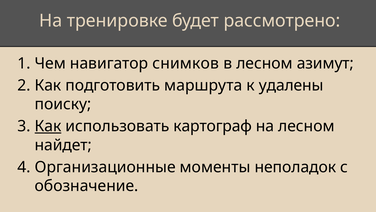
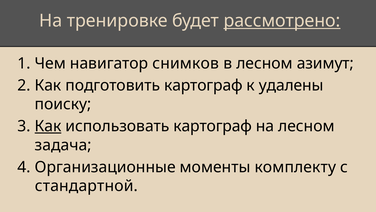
рассмотрено underline: none -> present
подготовить маршрута: маршрута -> картограф
найдет: найдет -> задача
неполадок: неполадок -> комплекту
обозначение: обозначение -> стандартной
